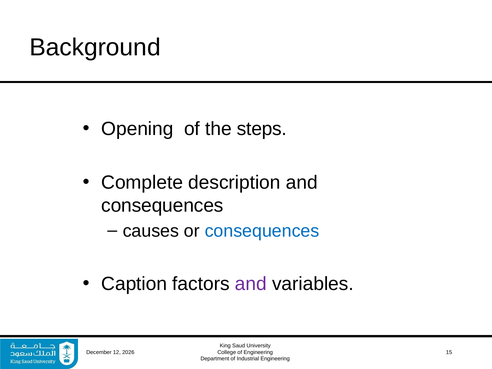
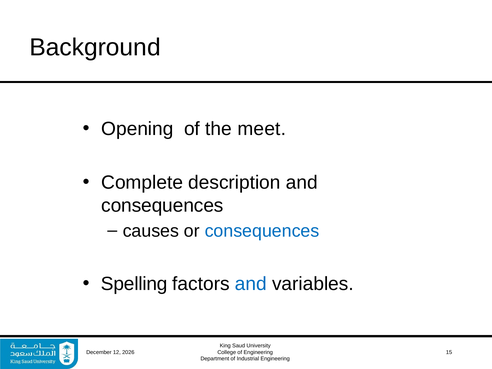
steps: steps -> meet
Caption: Caption -> Spelling
and at (251, 284) colour: purple -> blue
